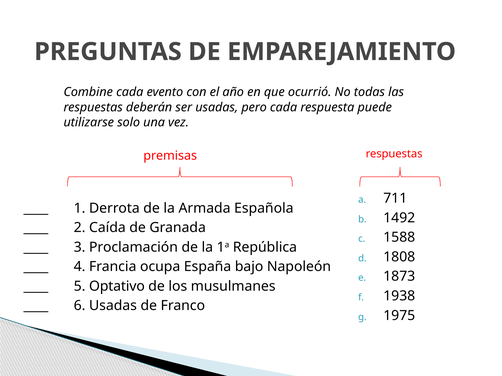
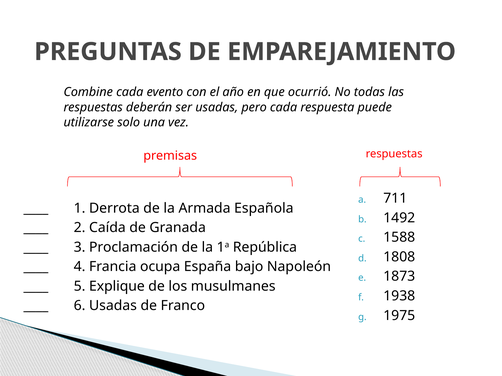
Optativo: Optativo -> Explique
